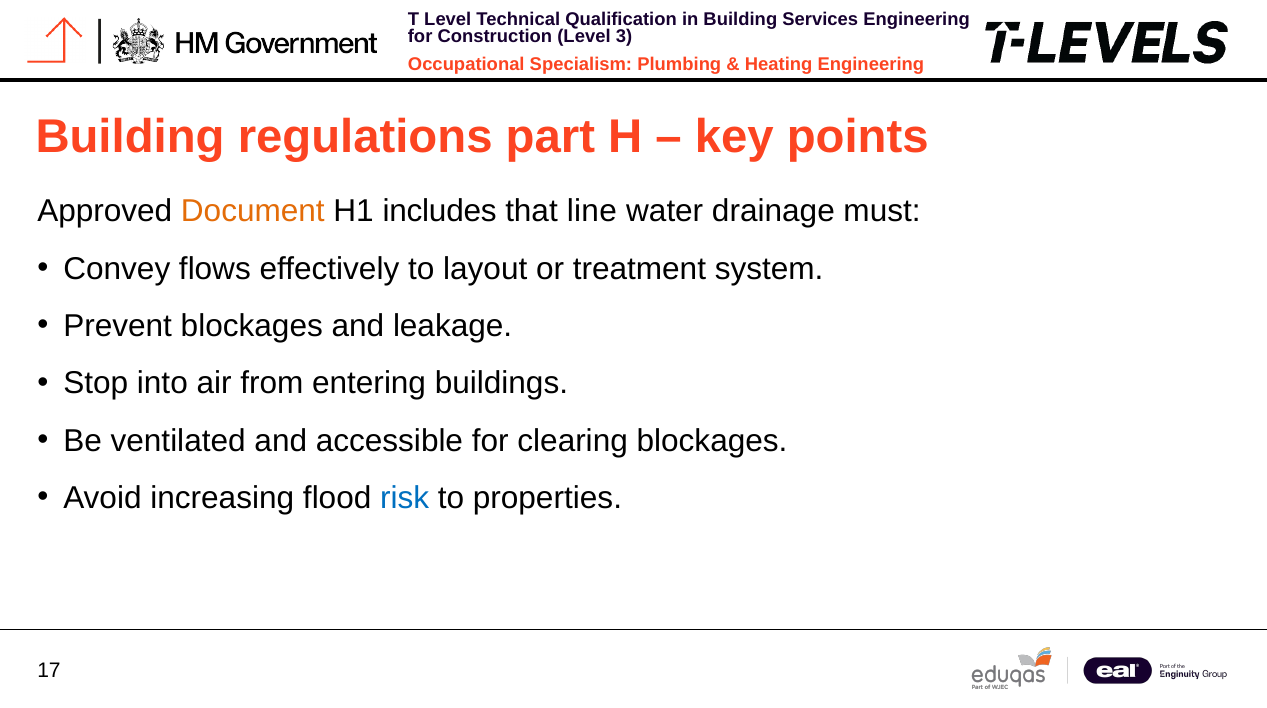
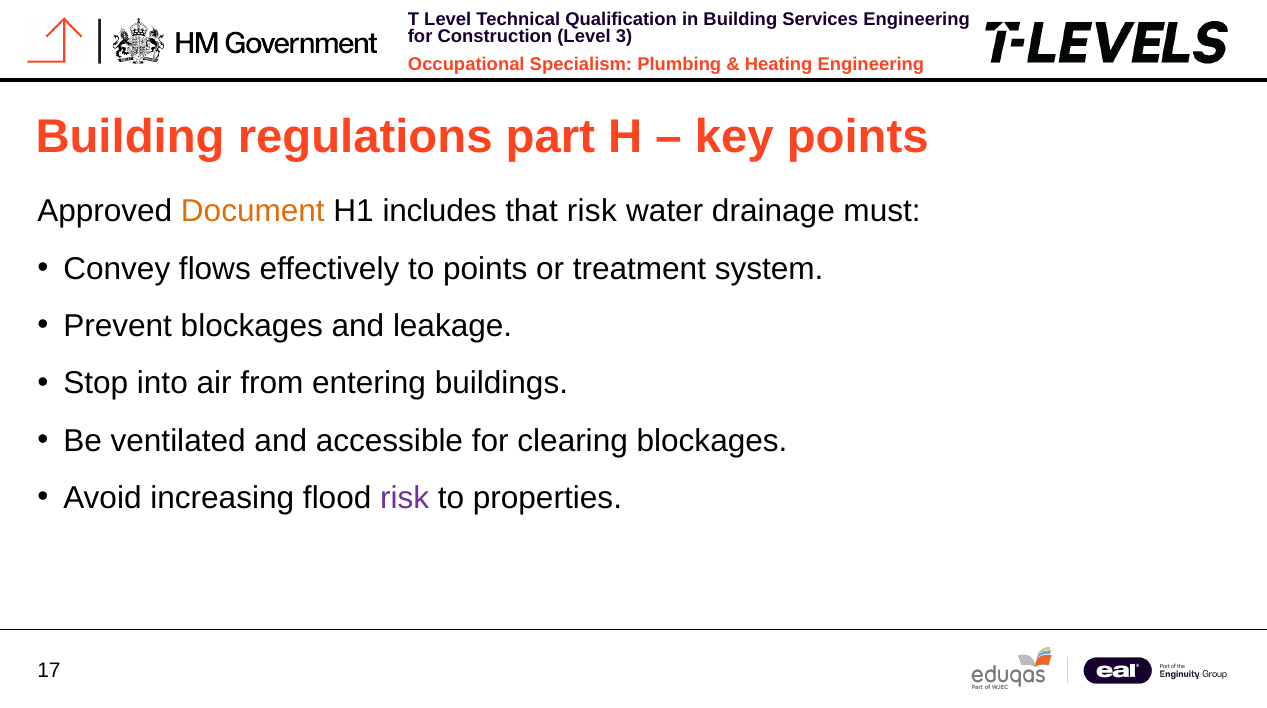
that line: line -> risk
to layout: layout -> points
risk at (405, 498) colour: blue -> purple
